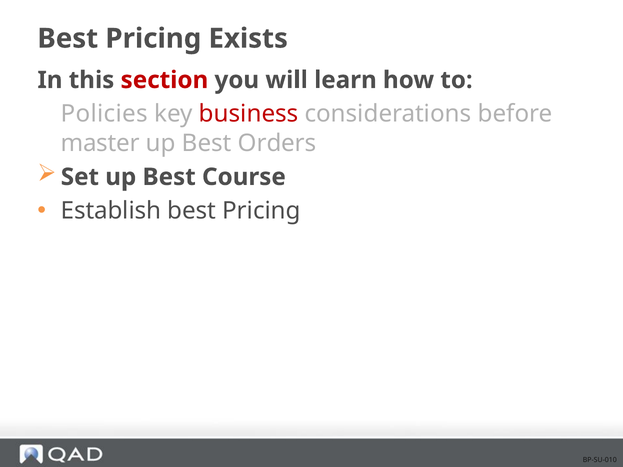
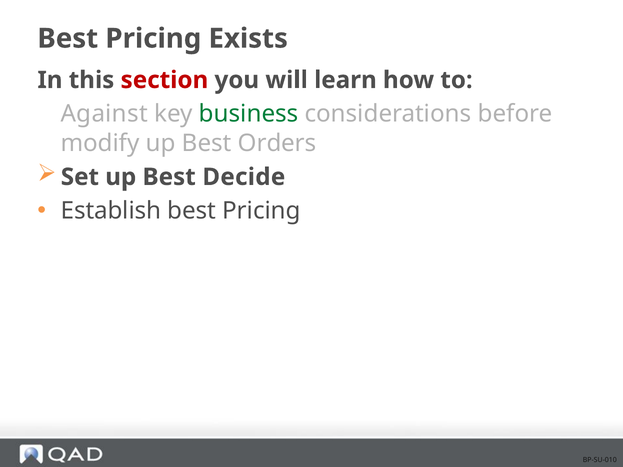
Policies: Policies -> Against
business colour: red -> green
master: master -> modify
Course: Course -> Decide
